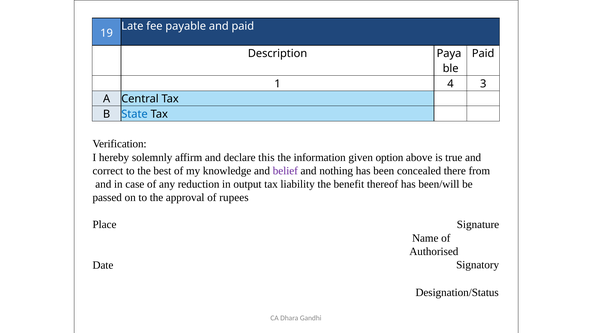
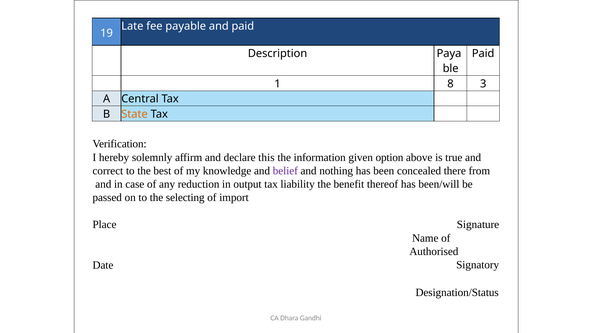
4: 4 -> 8
State colour: blue -> orange
approval: approval -> selecting
rupees: rupees -> import
